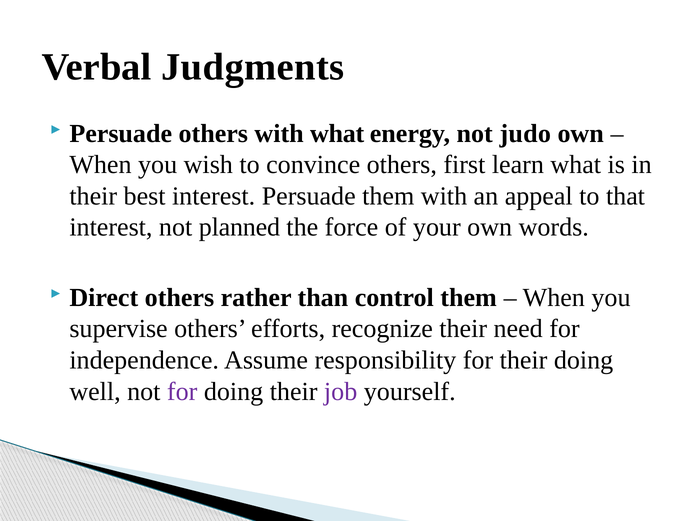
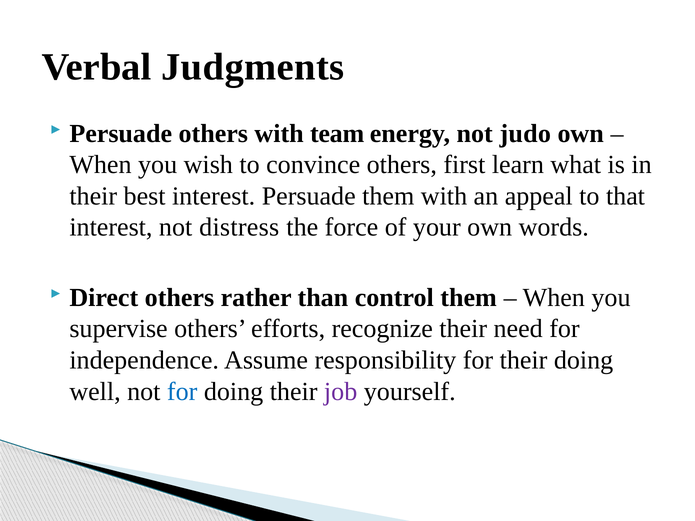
with what: what -> team
planned: planned -> distress
for at (182, 392) colour: purple -> blue
